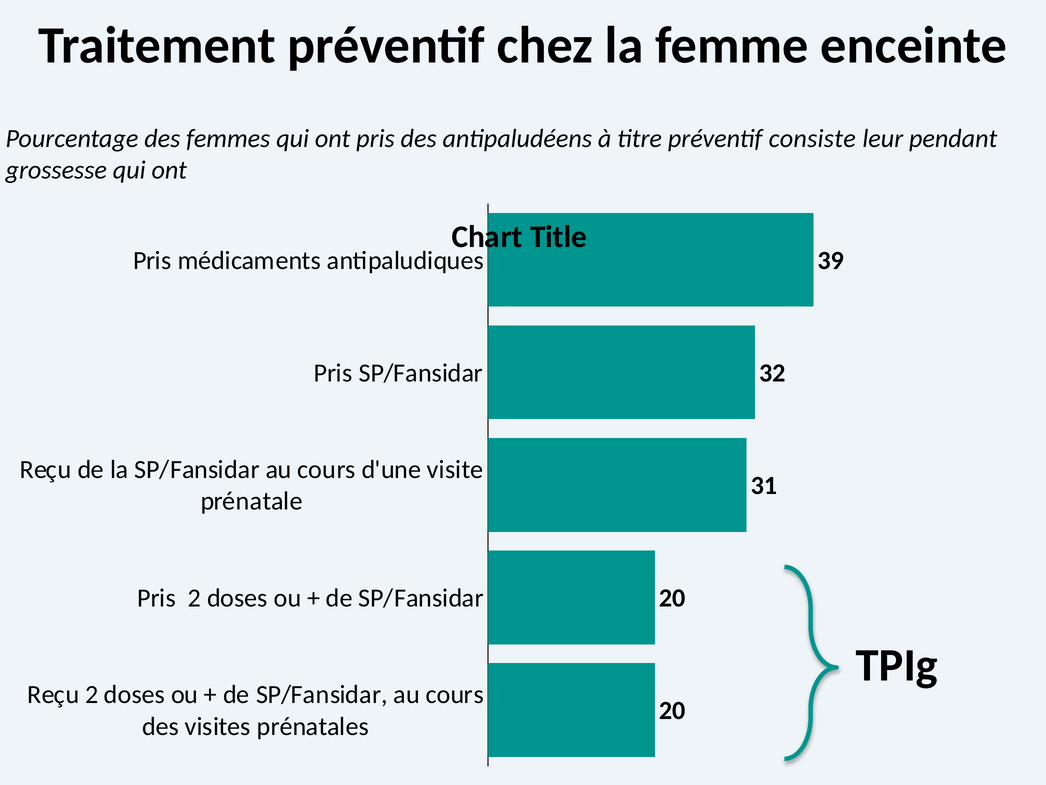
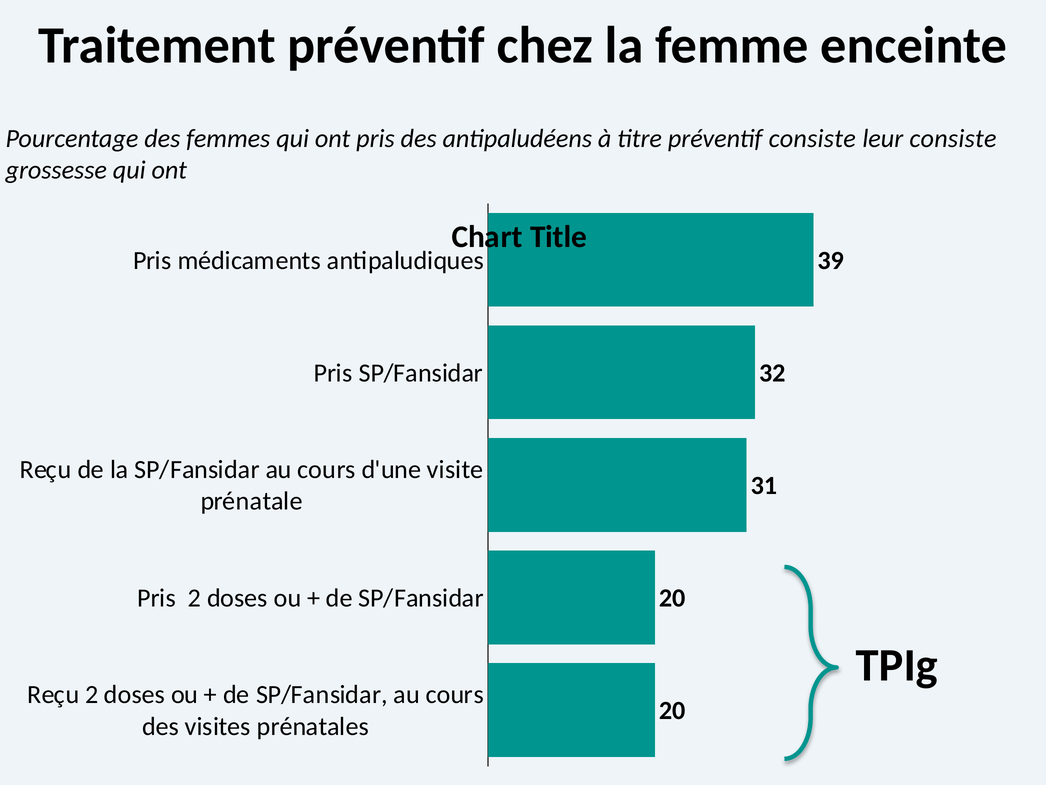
leur pendant: pendant -> consiste
